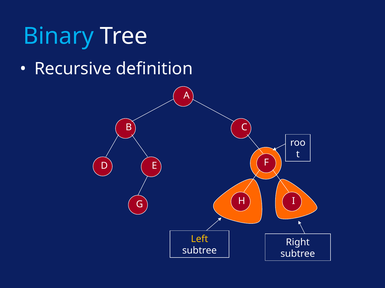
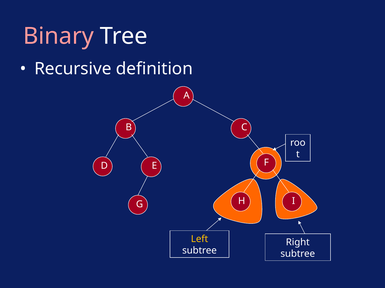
Binary colour: light blue -> pink
